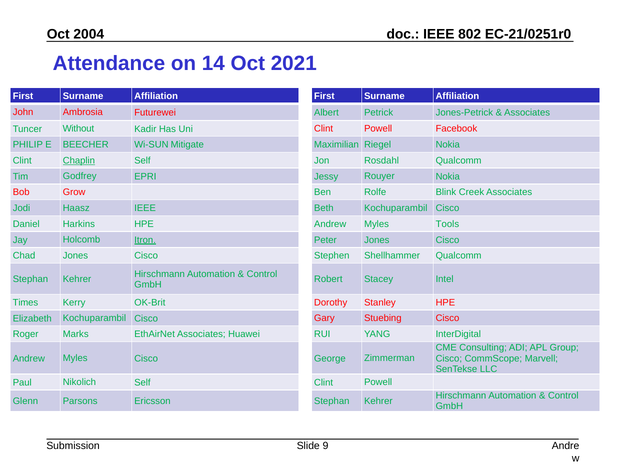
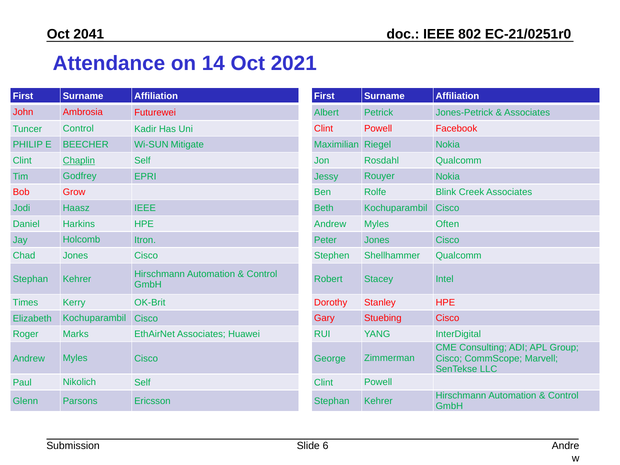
2004: 2004 -> 2041
Tuncer Without: Without -> Control
Tools: Tools -> Often
Itron underline: present -> none
9: 9 -> 6
